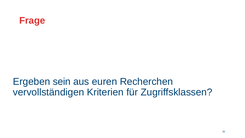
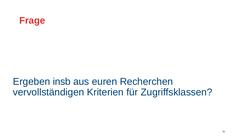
sein: sein -> insb
